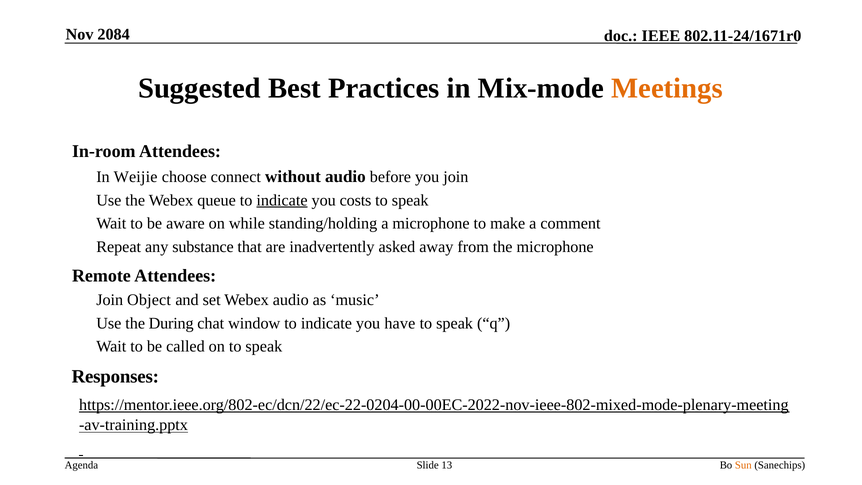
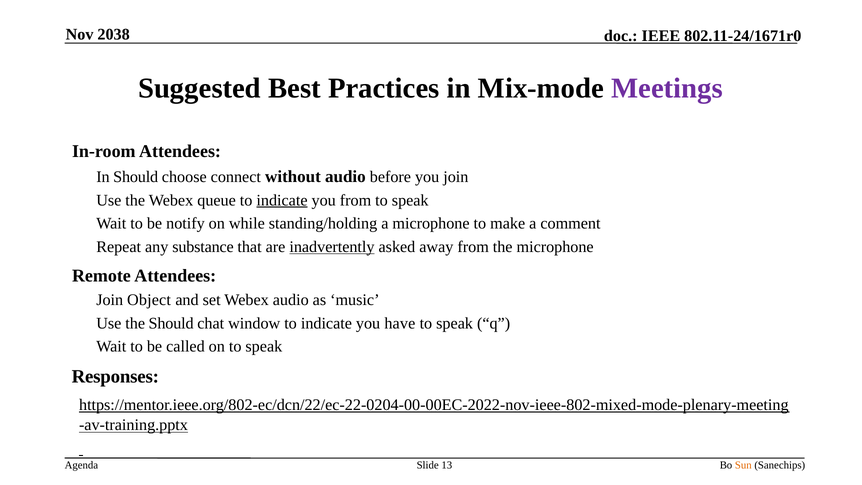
2084: 2084 -> 2038
Meetings colour: orange -> purple
In Weijie: Weijie -> Should
you costs: costs -> from
aware: aware -> notify
inadvertently underline: none -> present
the During: During -> Should
